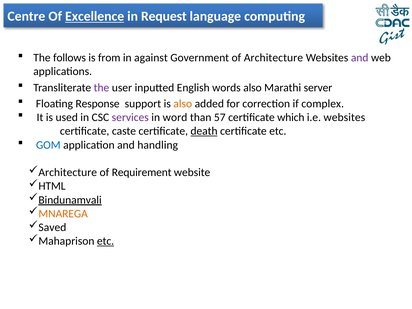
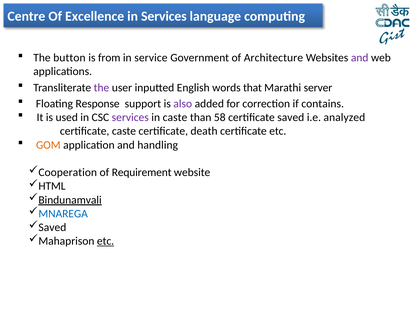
Excellence underline: present -> none
in Request: Request -> Services
follows: follows -> button
against: against -> service
words also: also -> that
also at (183, 104) colour: orange -> purple
complex: complex -> contains
in word: word -> caste
57: 57 -> 58
certificate which: which -> saved
i.e websites: websites -> analyzed
death underline: present -> none
GOM colour: blue -> orange
Architecture at (68, 172): Architecture -> Cooperation
MNAREGA colour: orange -> blue
